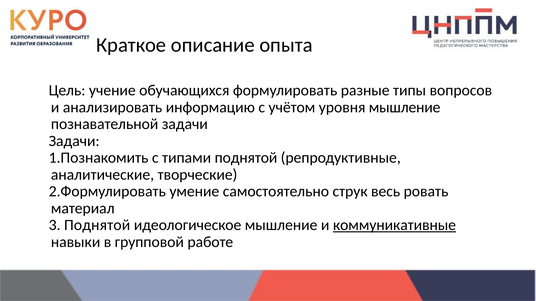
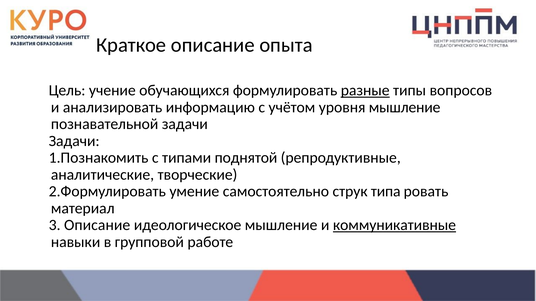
разные underline: none -> present
весь: весь -> типа
3 Поднятой: Поднятой -> Описание
